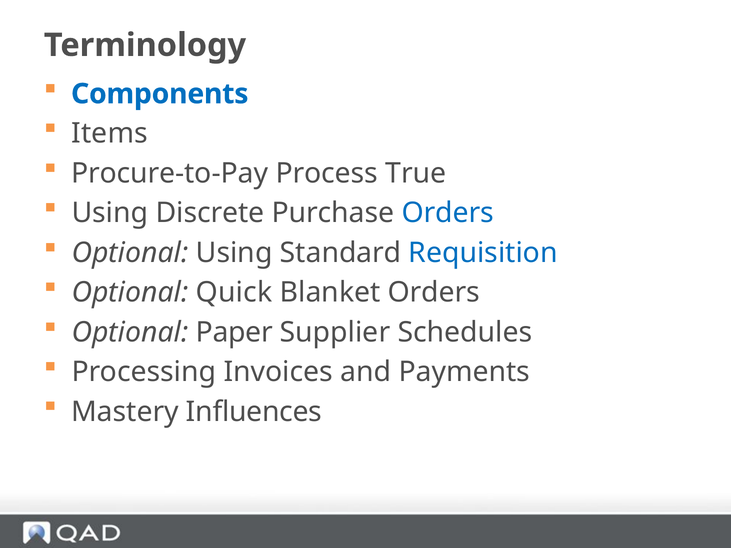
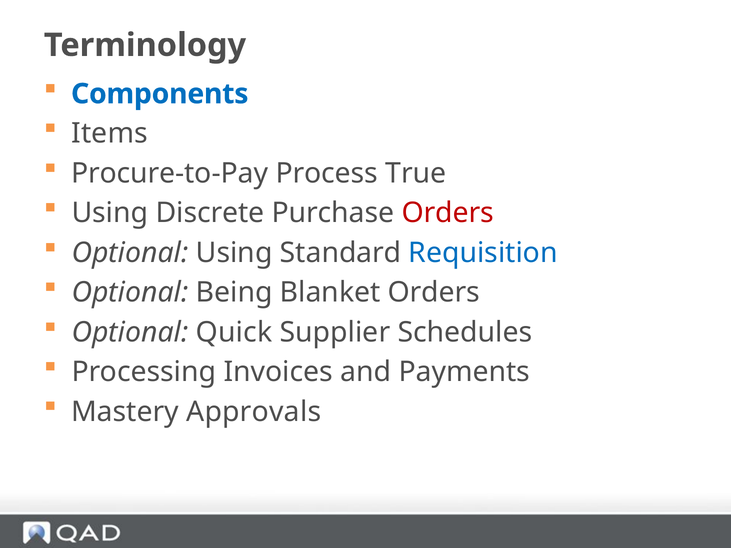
Orders at (448, 213) colour: blue -> red
Quick: Quick -> Being
Paper: Paper -> Quick
Influences: Influences -> Approvals
